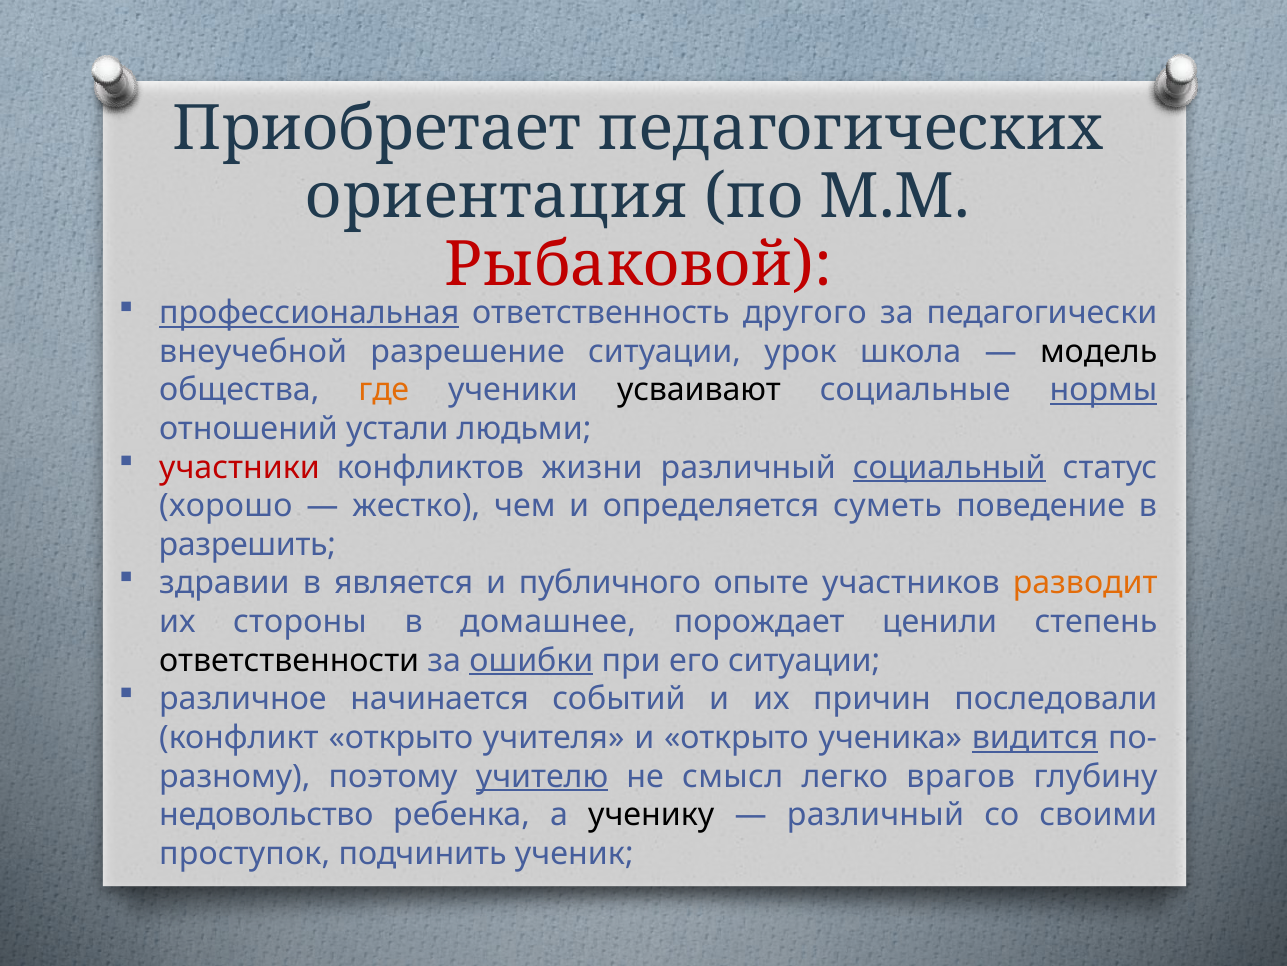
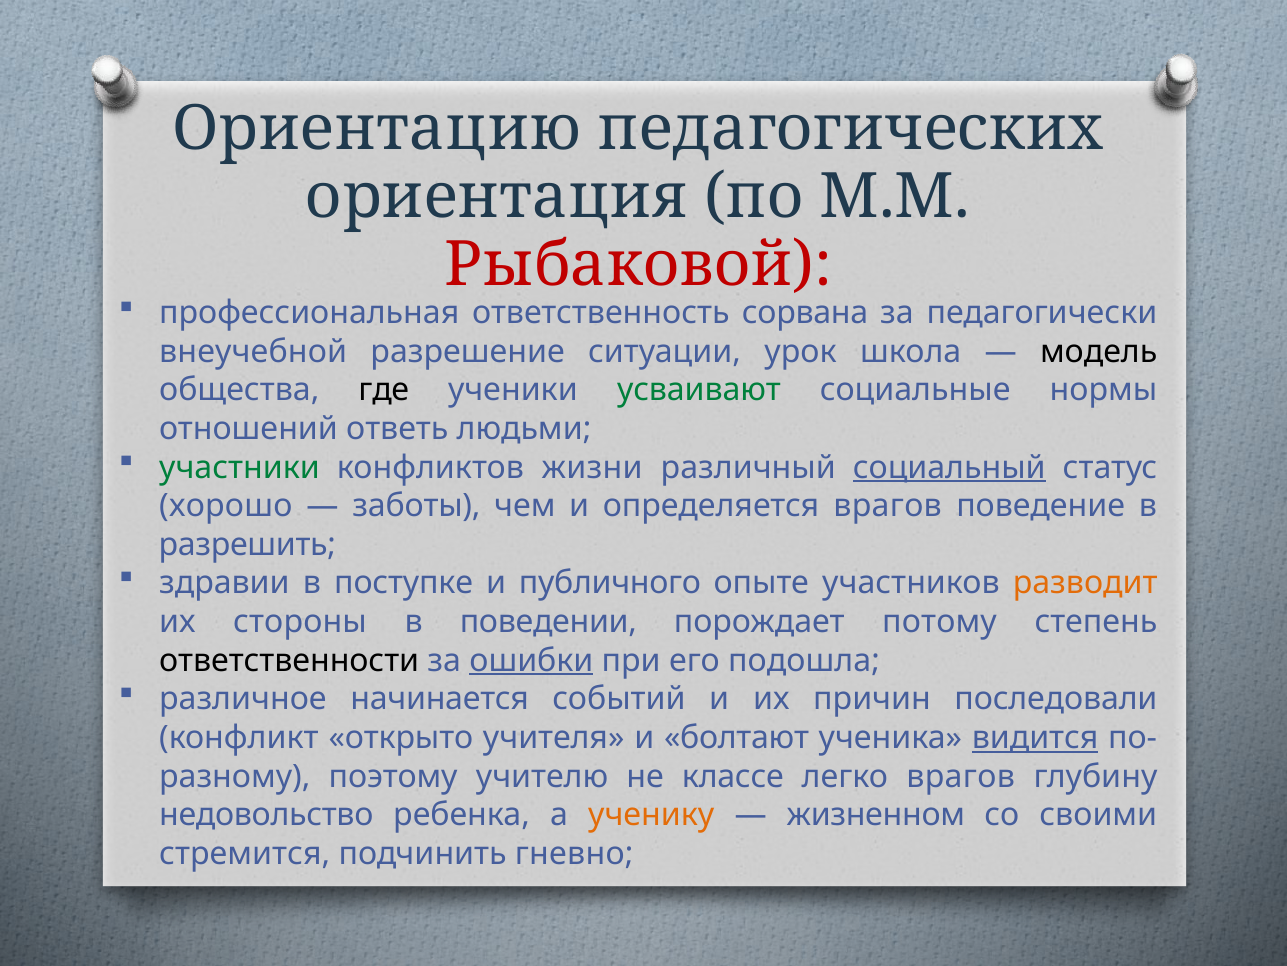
Приобретает: Приобретает -> Ориентацию
профессиональная underline: present -> none
другого: другого -> сорвана
где colour: orange -> black
усваивают colour: black -> green
нормы underline: present -> none
устали: устали -> ответь
участники colour: red -> green
жестко: жестко -> заботы
определяется суметь: суметь -> врагов
является: является -> поступке
домашнее: домашнее -> поведении
ценили: ценили -> потому
его ситуации: ситуации -> подошла
и открыто: открыто -> болтают
учителю underline: present -> none
смысл: смысл -> классе
ученику colour: black -> orange
различный at (876, 815): различный -> жизненном
проступок: проступок -> стремится
ученик: ученик -> гневно
